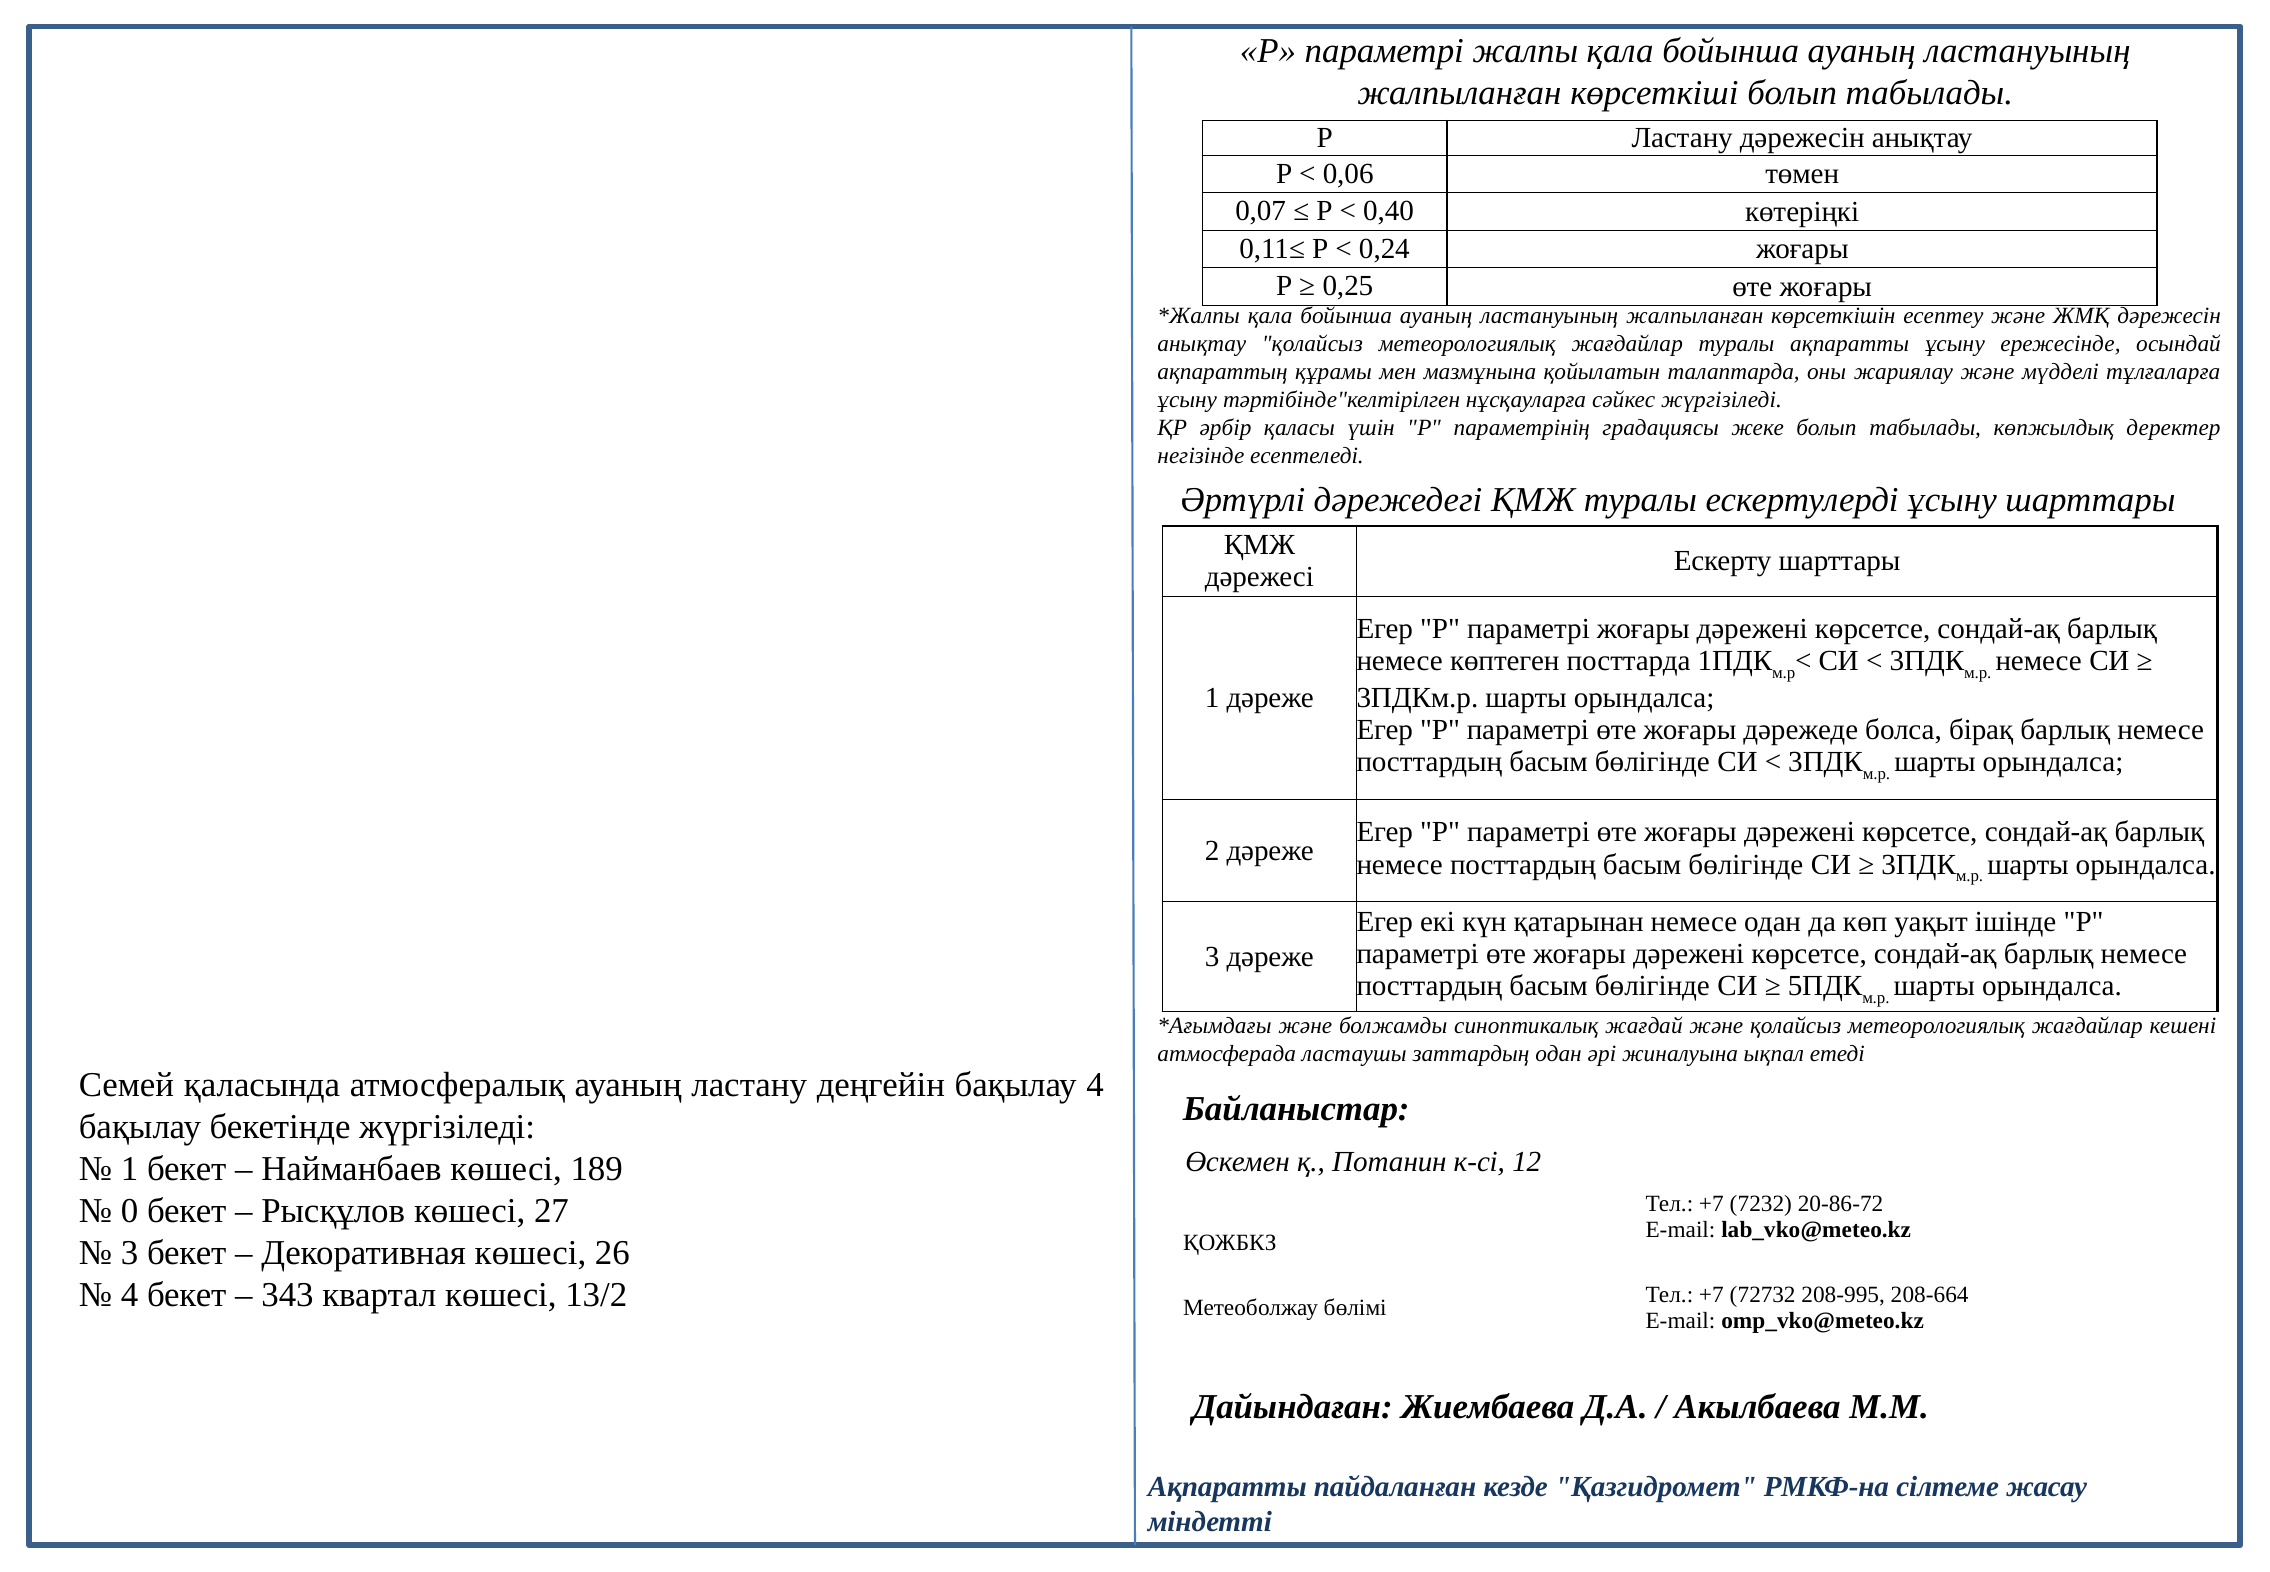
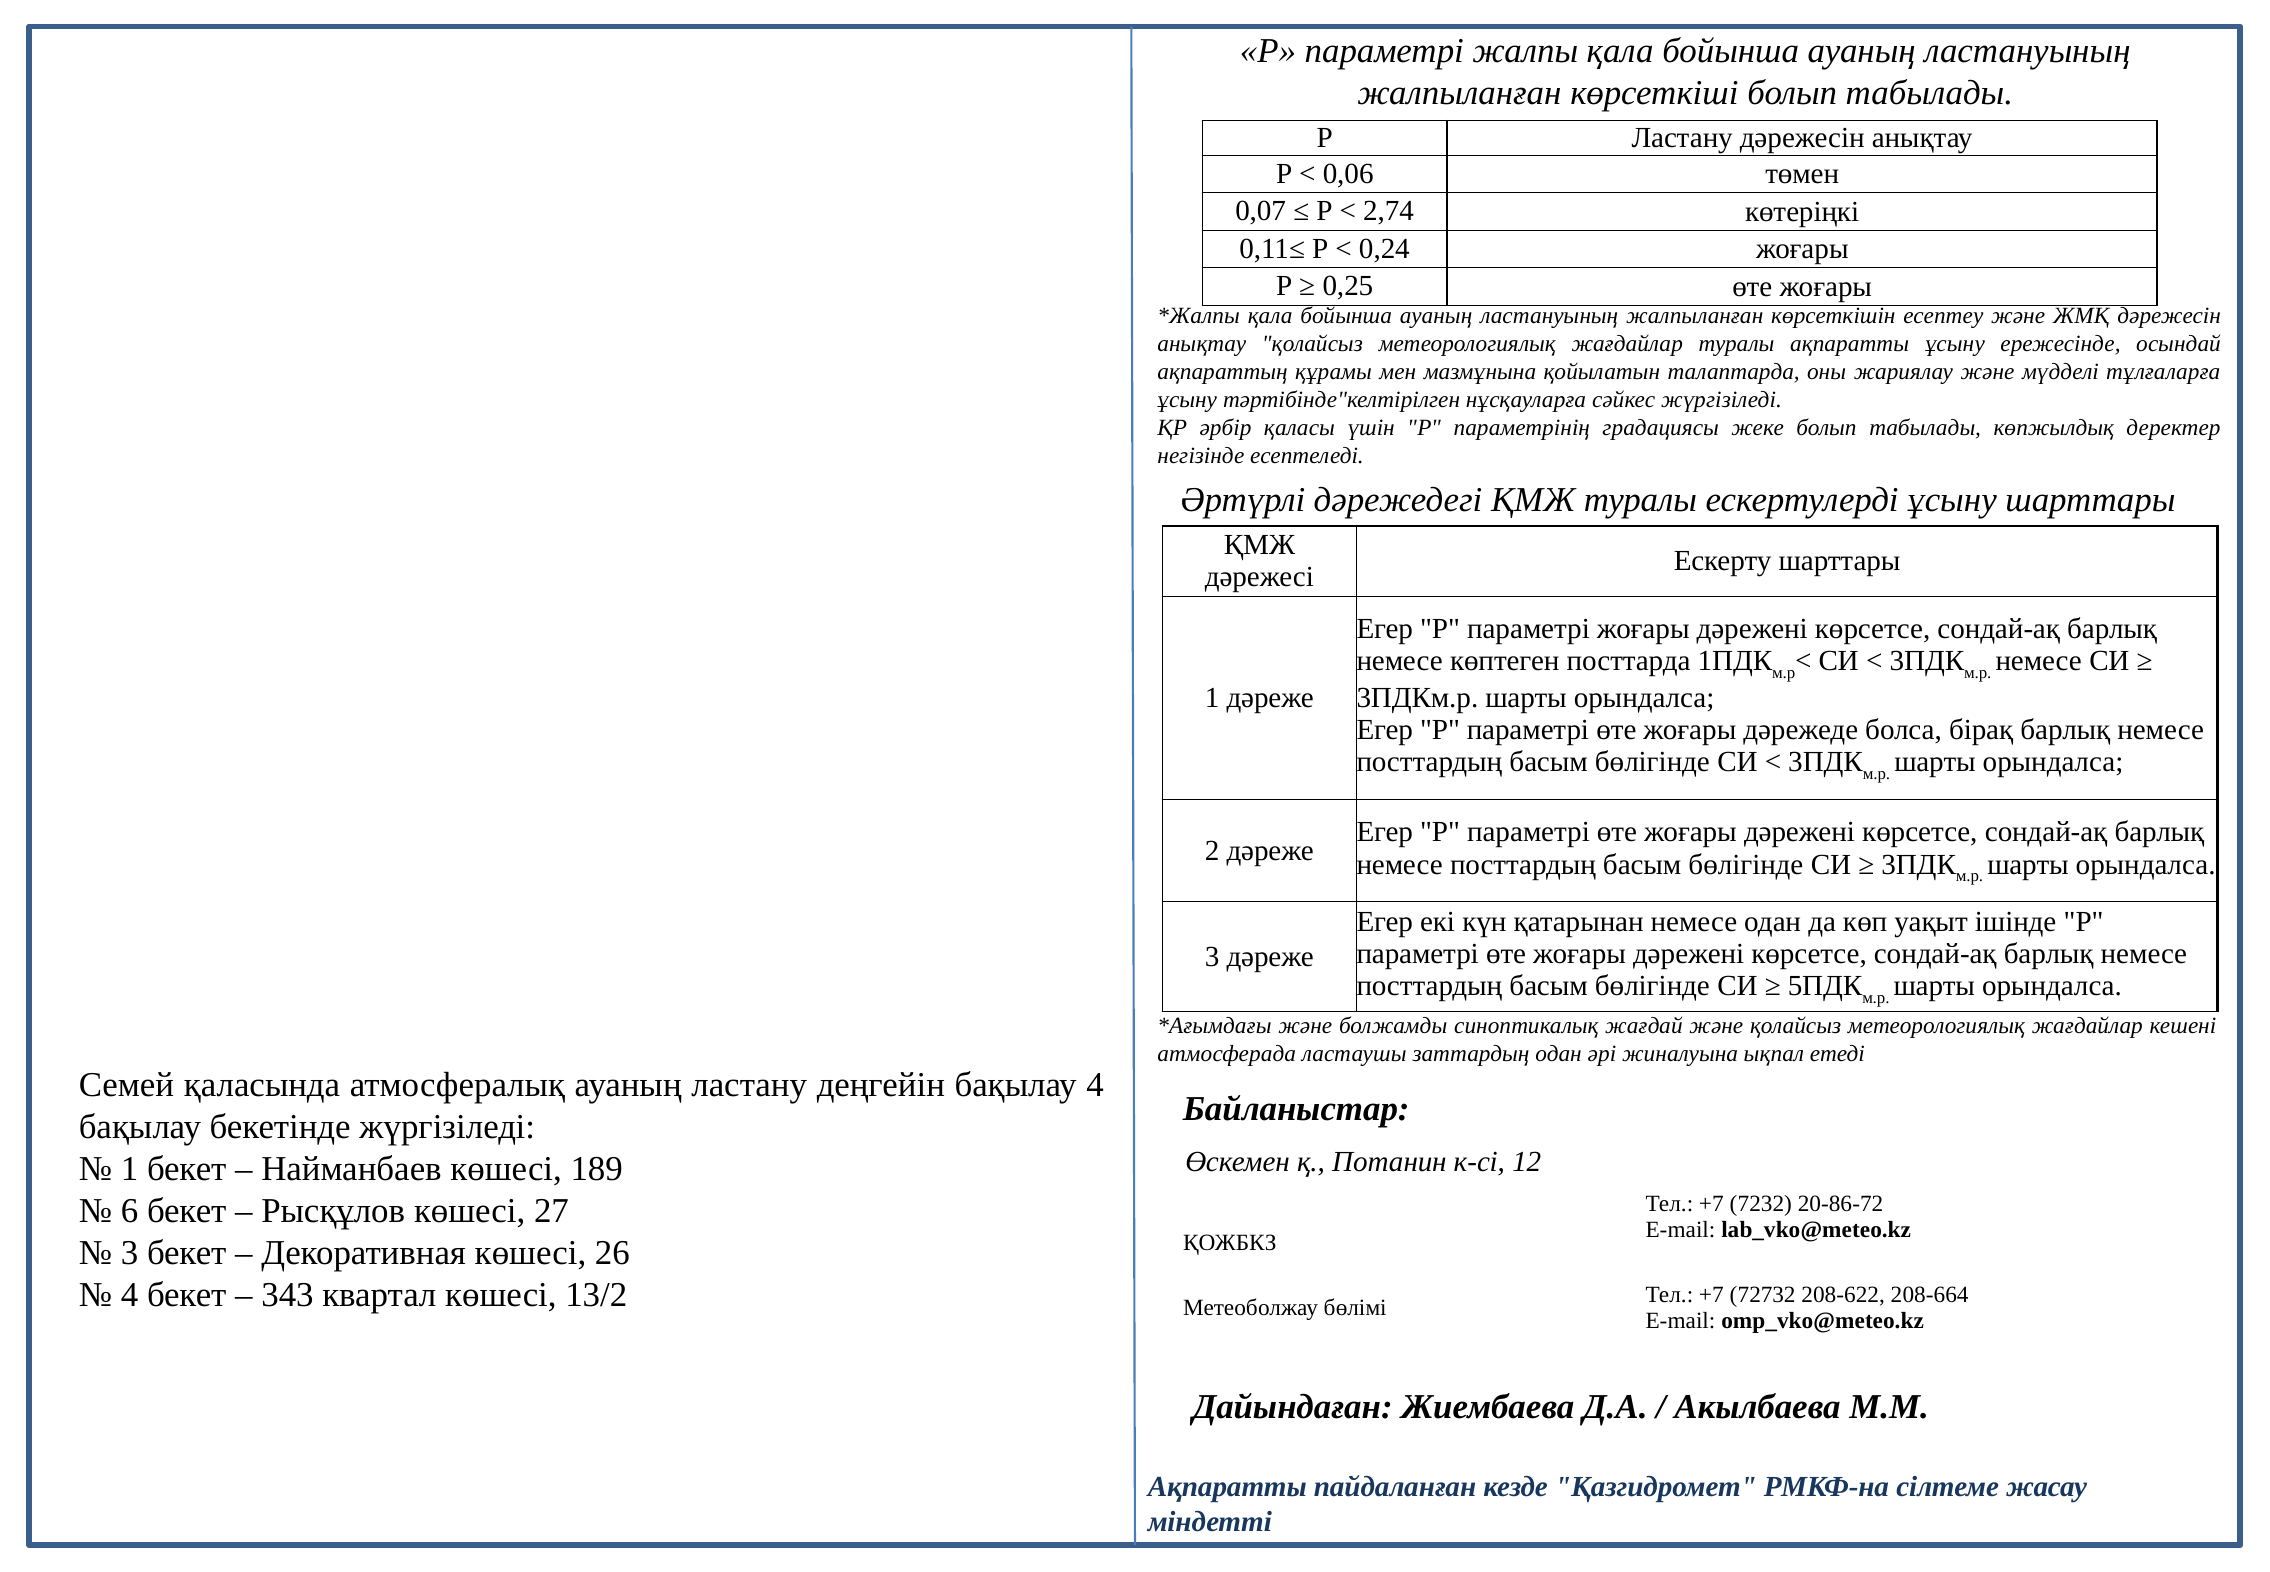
0,40: 0,40 -> 2,74
0: 0 -> 6
208-995: 208-995 -> 208-622
